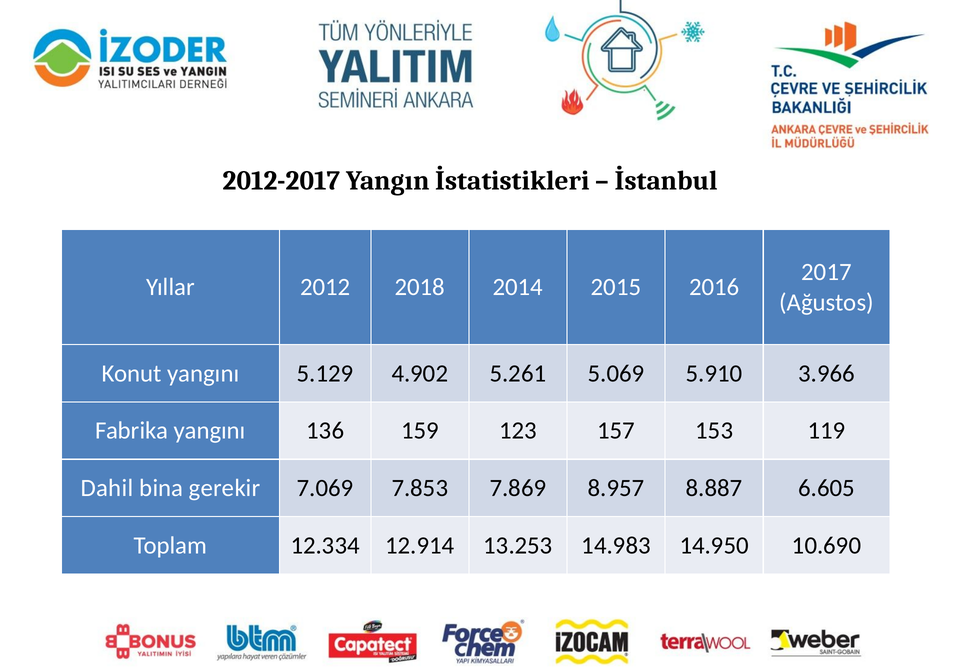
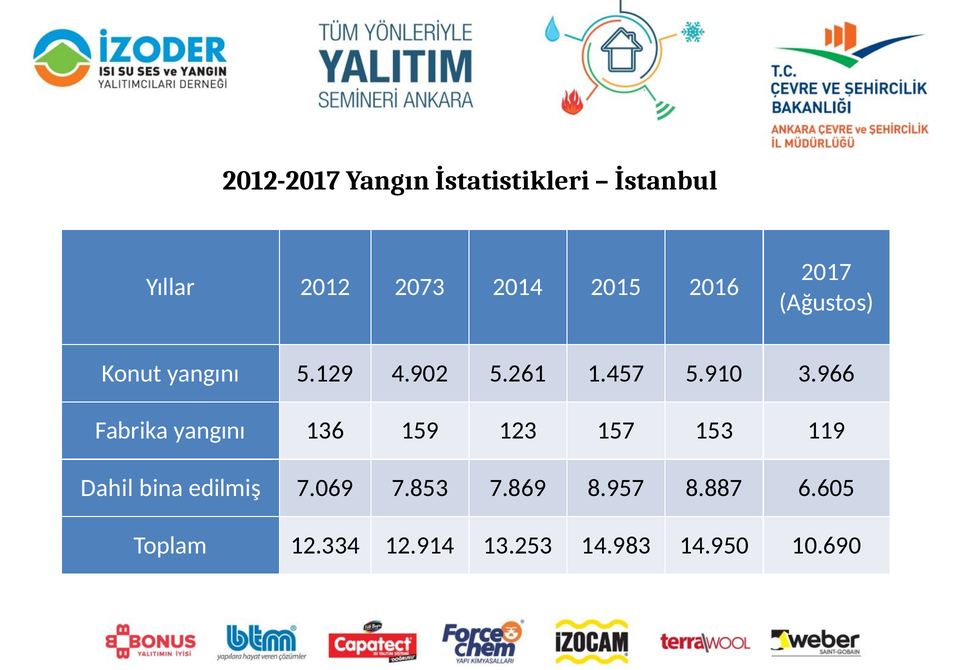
2018: 2018 -> 2073
5.069: 5.069 -> 1.457
gerekir: gerekir -> edilmiş
